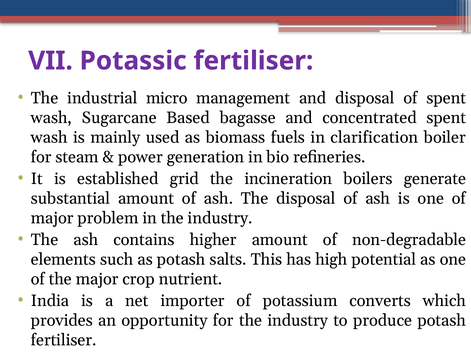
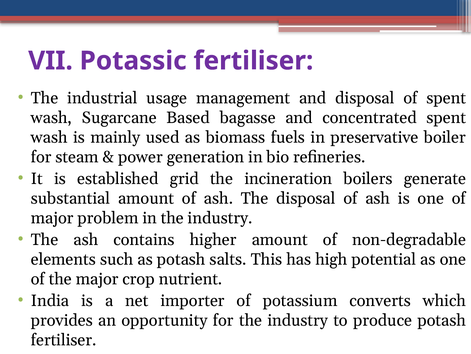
micro: micro -> usage
clarification: clarification -> preservative
